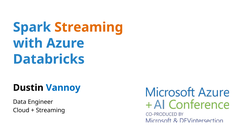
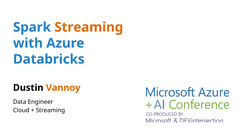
Vannoy colour: blue -> orange
